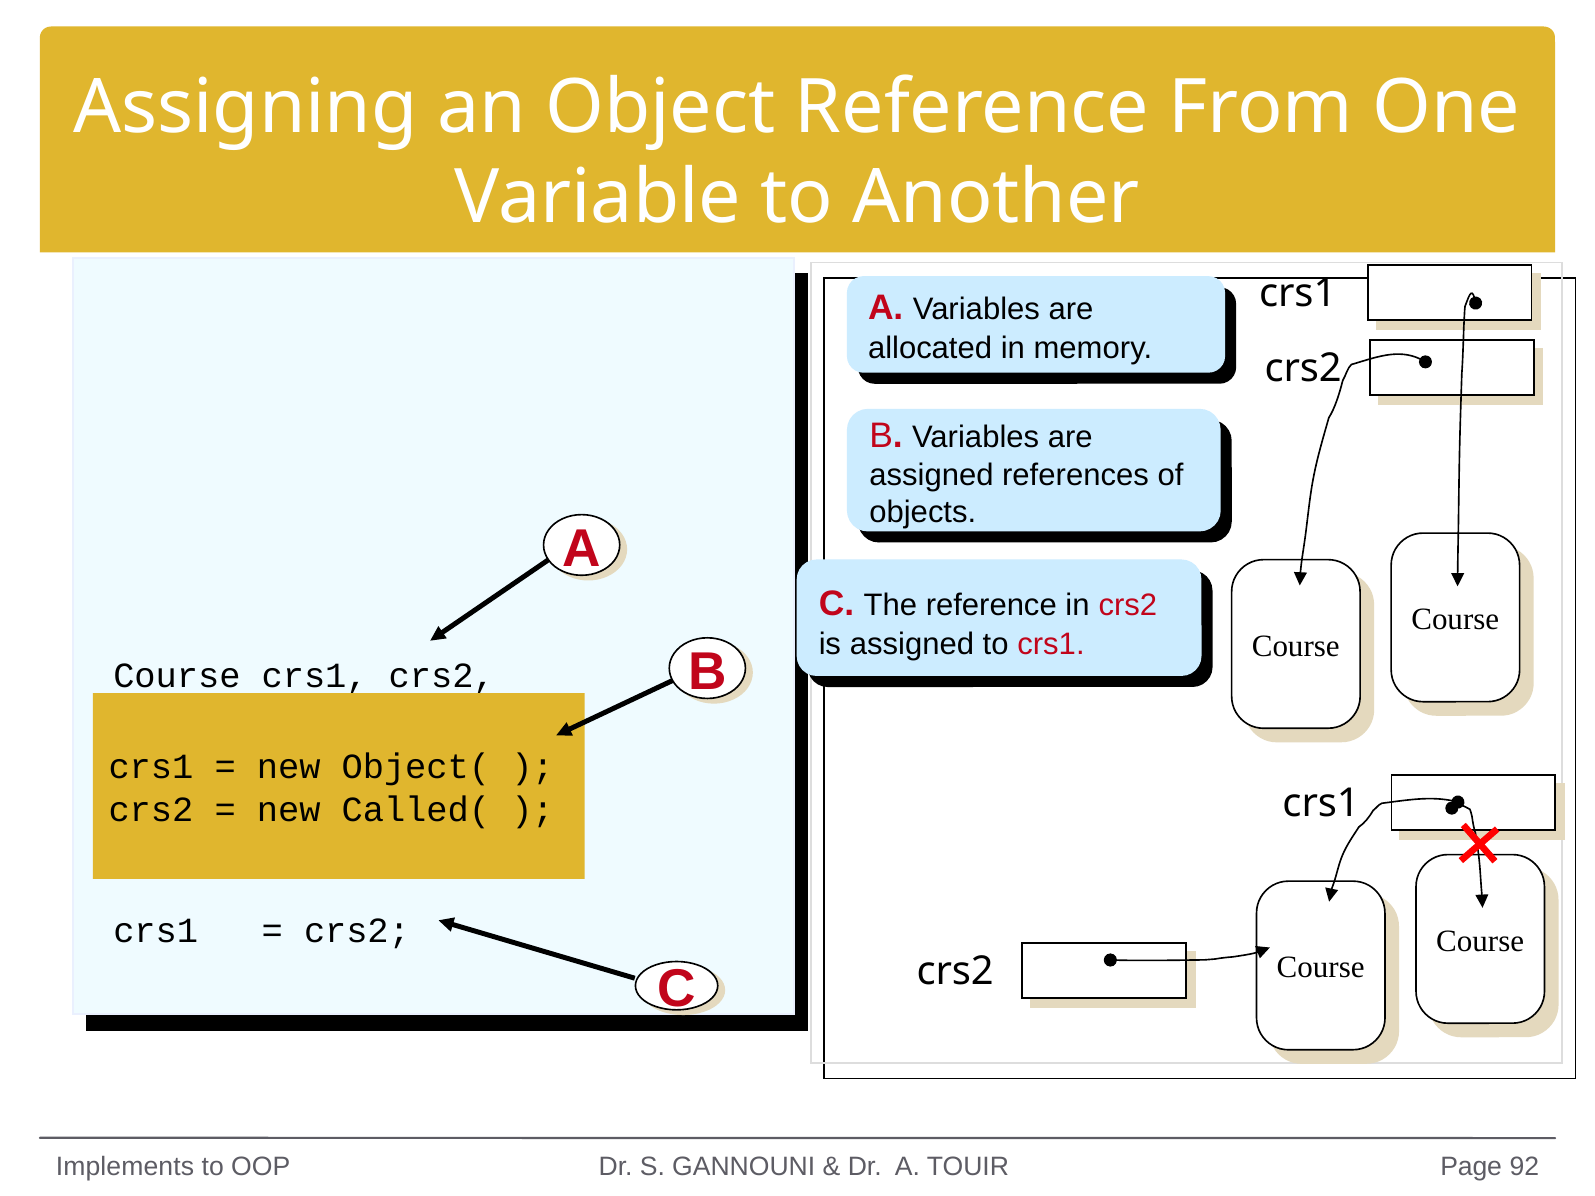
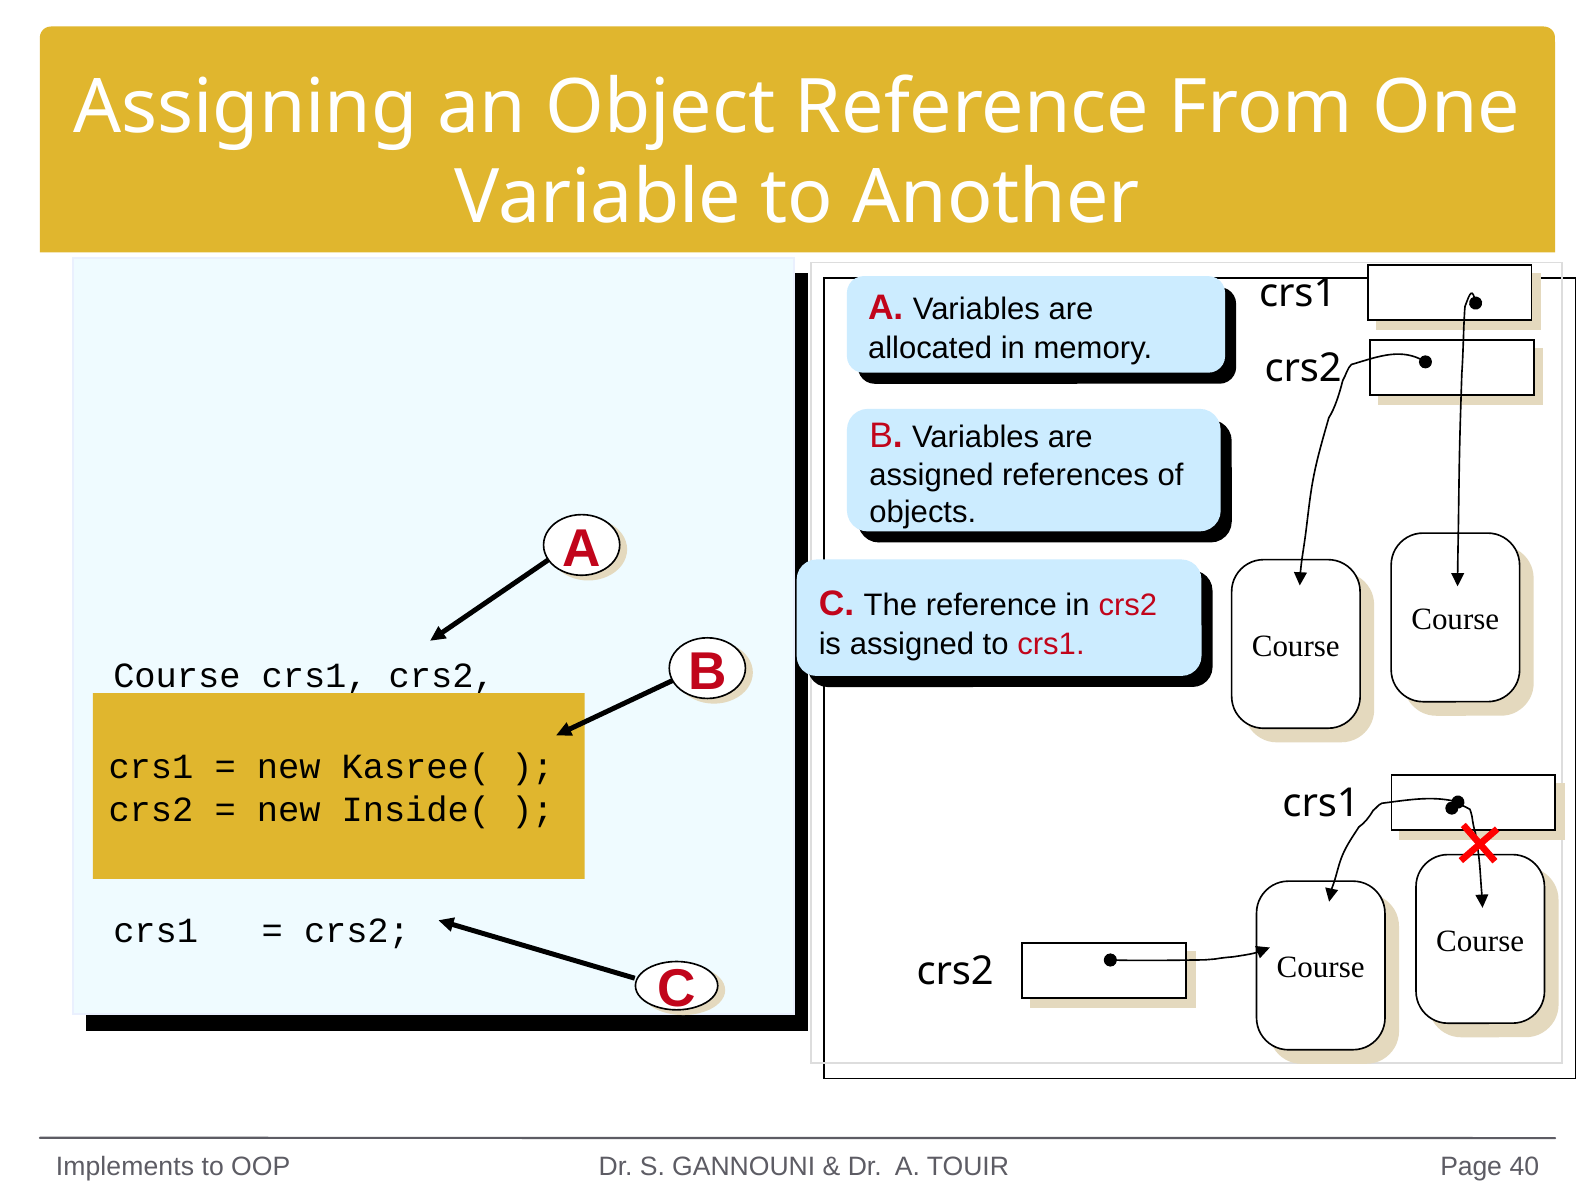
Object(: Object( -> Kasree(
Called(: Called( -> Inside(
92: 92 -> 40
